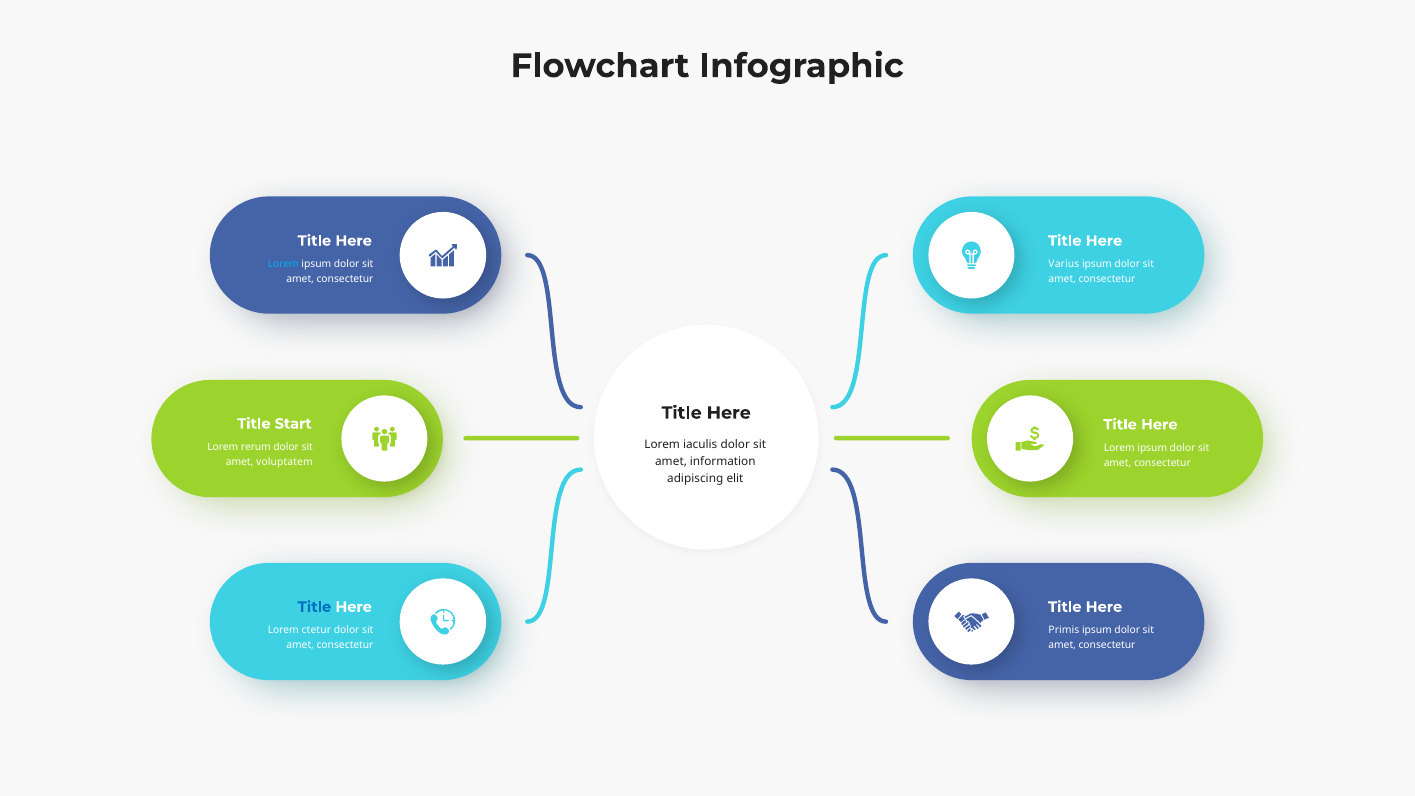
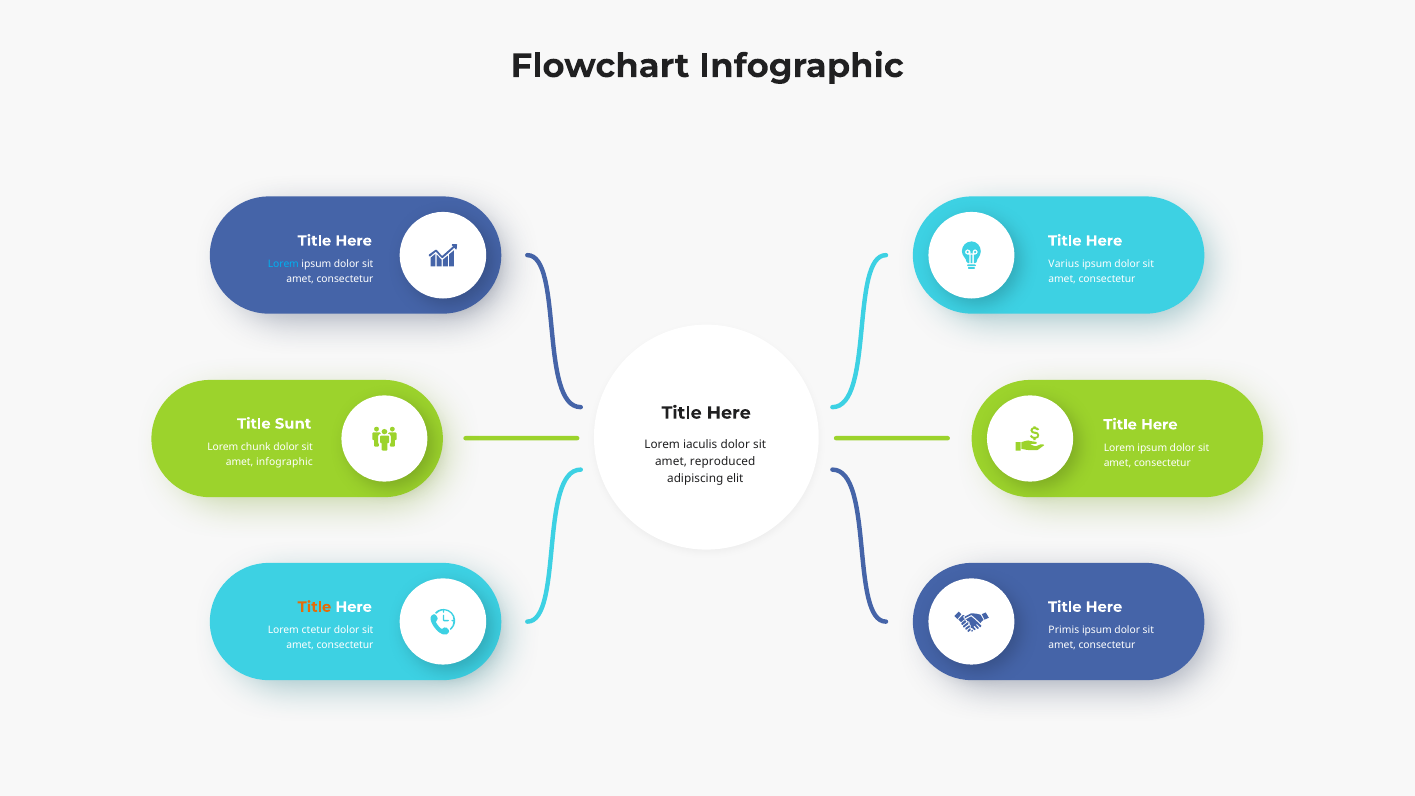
Start: Start -> Sunt
rerum: rerum -> chunk
information: information -> reproduced
amet voluptatem: voluptatem -> infographic
Title at (314, 607) colour: blue -> orange
